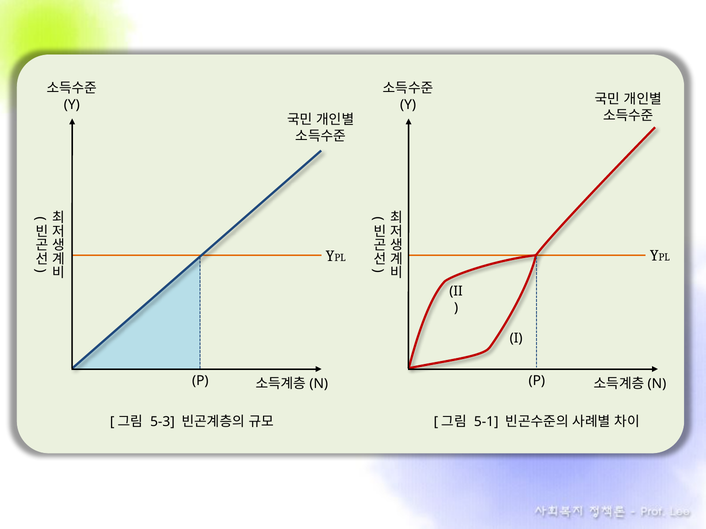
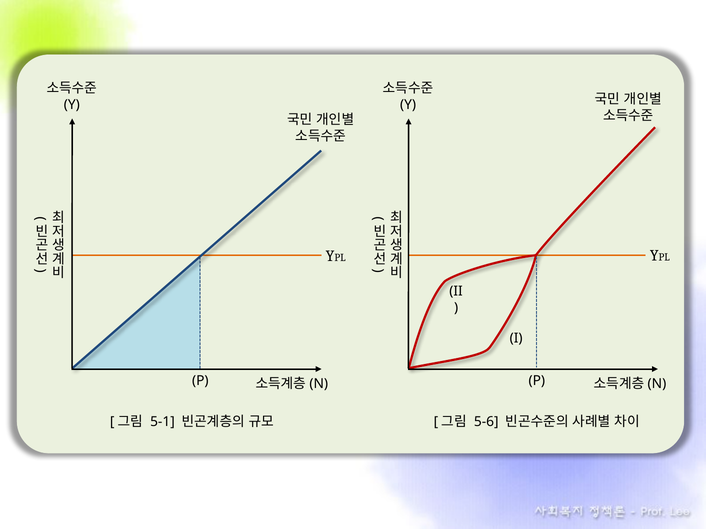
5-3: 5-3 -> 5-1
5-1: 5-1 -> 5-6
